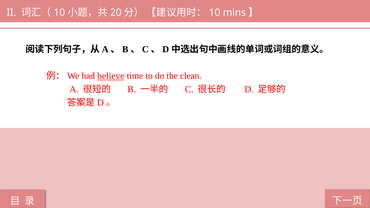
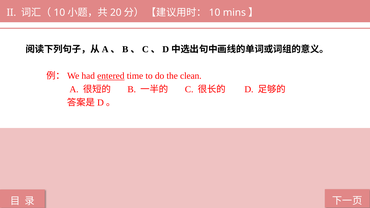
believe: believe -> entered
